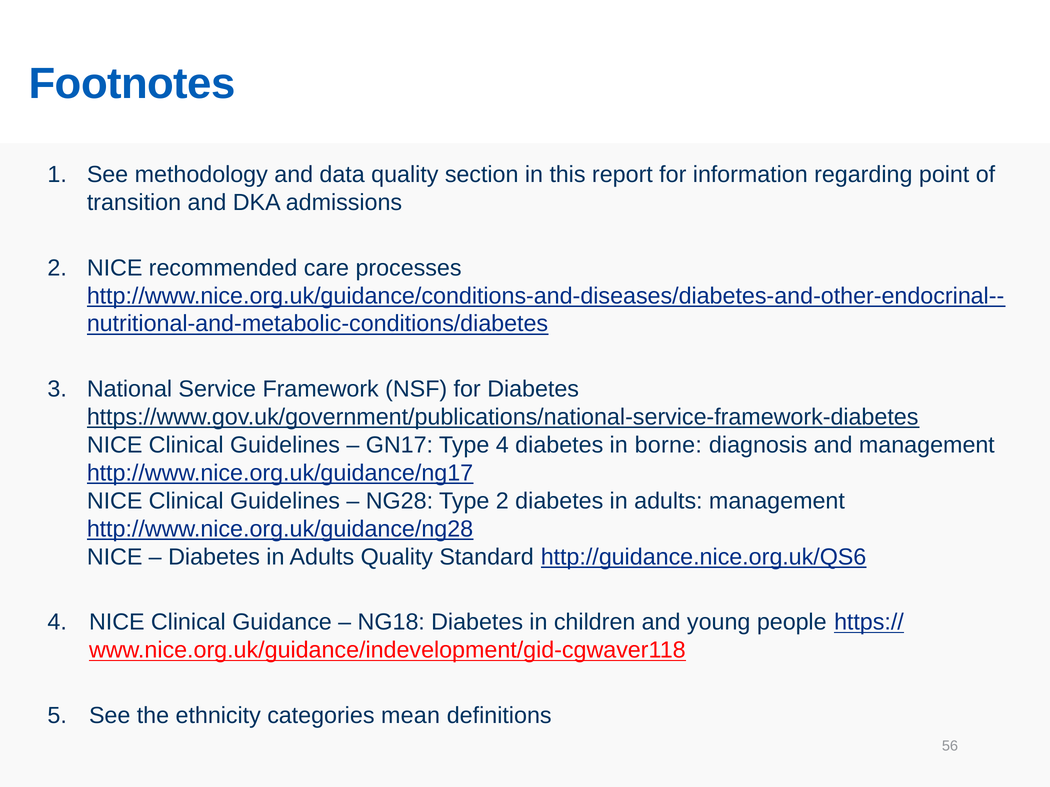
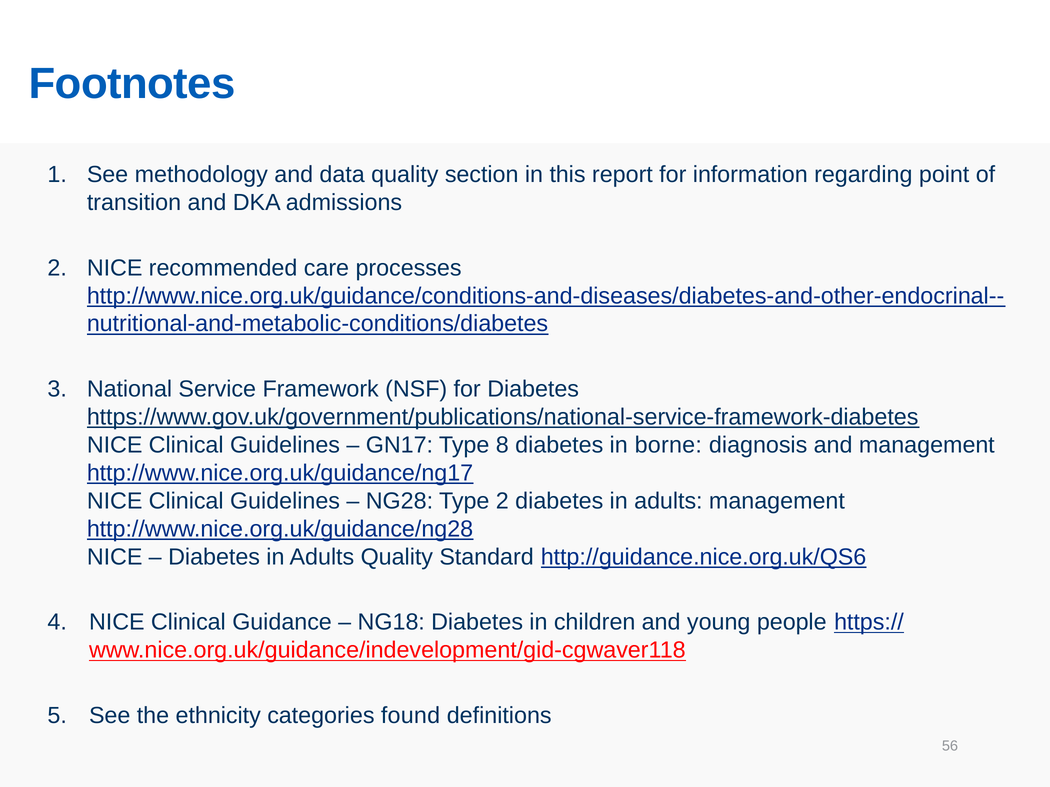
Type 4: 4 -> 8
mean: mean -> found
